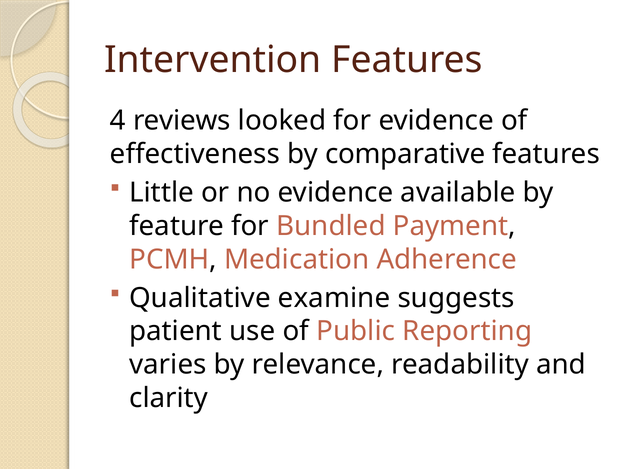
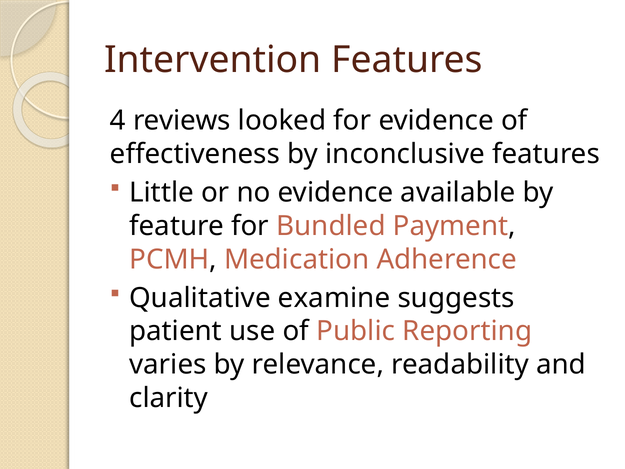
comparative: comparative -> inconclusive
